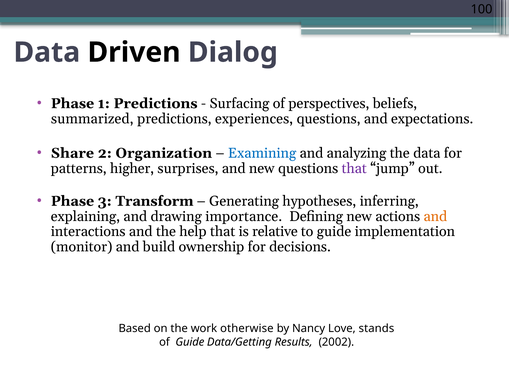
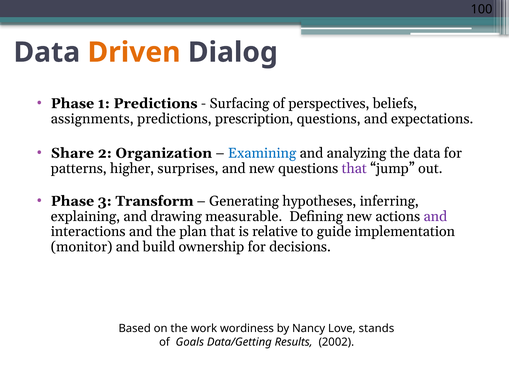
Driven colour: black -> orange
summarized: summarized -> assignments
experiences: experiences -> prescription
importance: importance -> measurable
and at (435, 216) colour: orange -> purple
help: help -> plan
otherwise: otherwise -> wordiness
of Guide: Guide -> Goals
